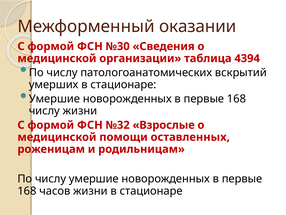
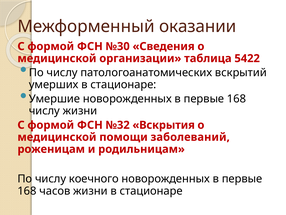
4394: 4394 -> 5422
Взрослые: Взрослые -> Вскрытия
оставленных: оставленных -> заболеваний
числу умершие: умершие -> коечного
